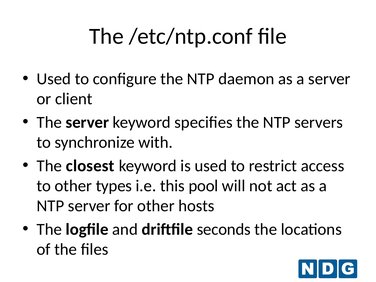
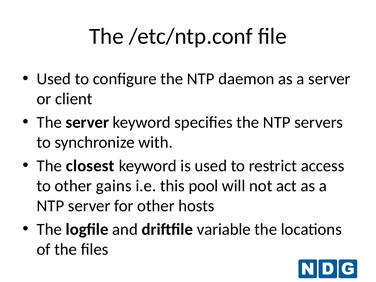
types: types -> gains
seconds: seconds -> variable
